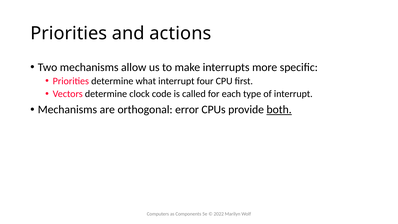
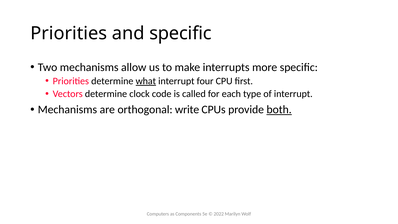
and actions: actions -> specific
what underline: none -> present
error: error -> write
